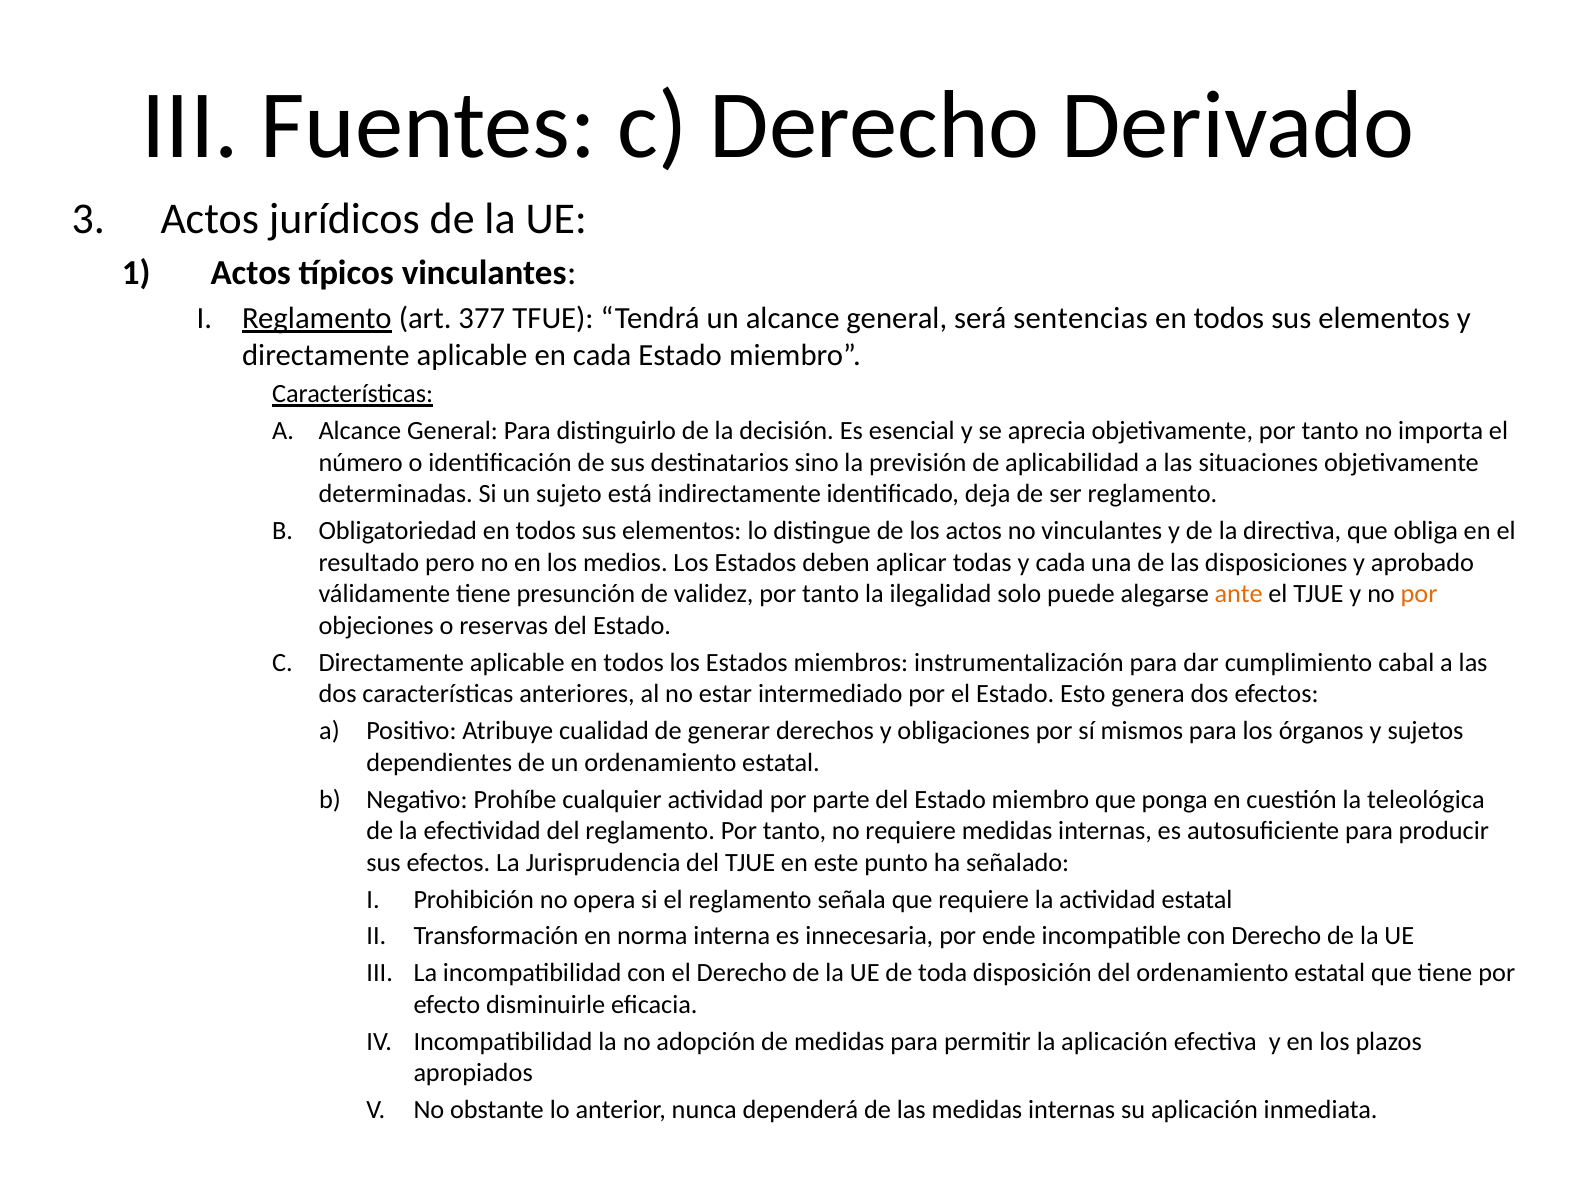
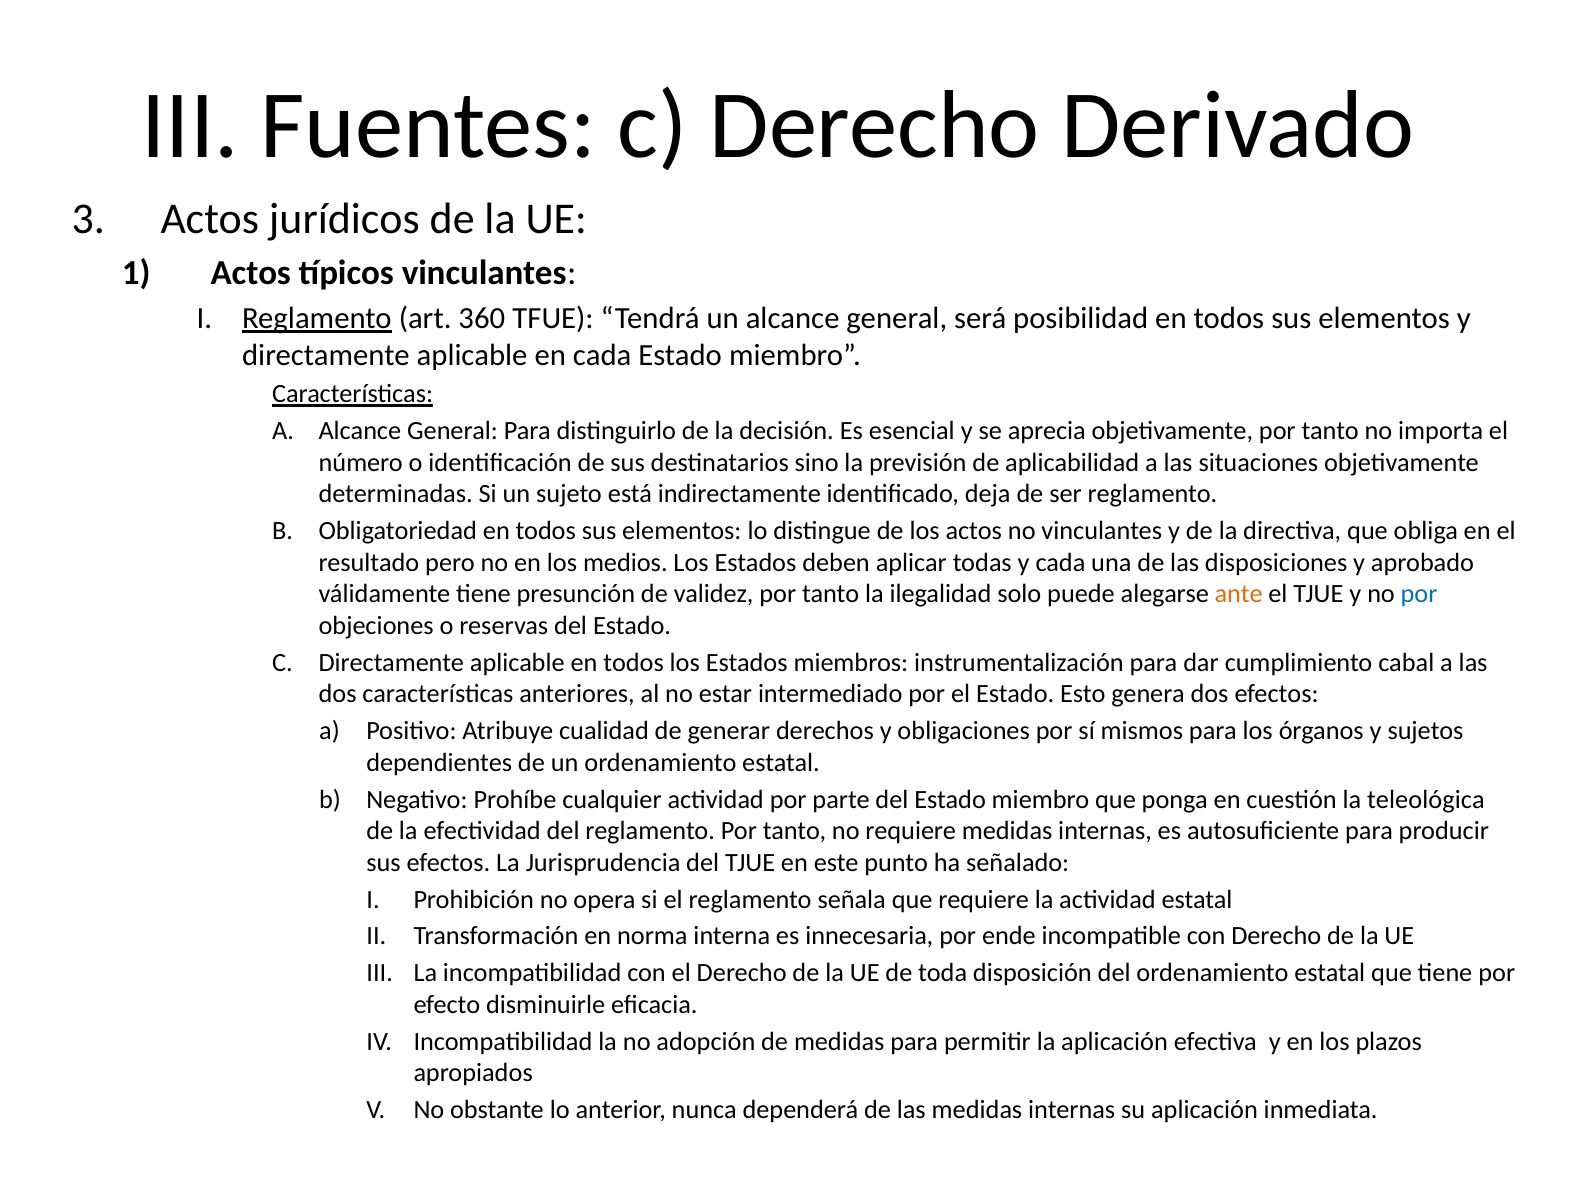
377: 377 -> 360
sentencias: sentencias -> posibilidad
por at (1419, 594) colour: orange -> blue
